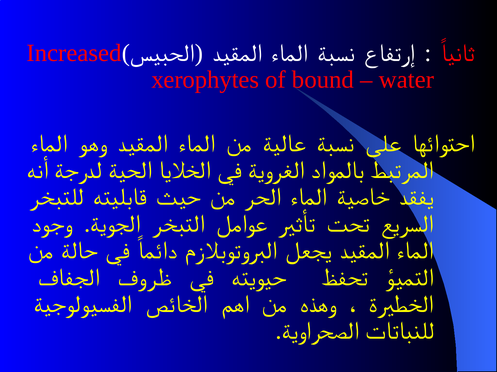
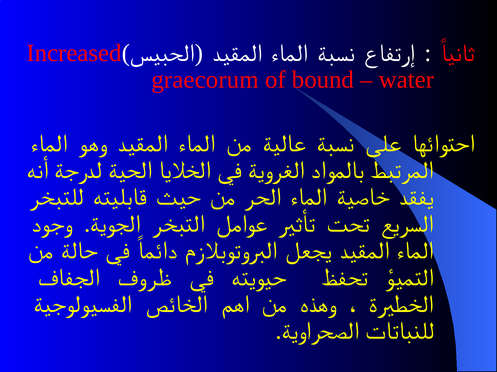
xerophytes: xerophytes -> graecorum
